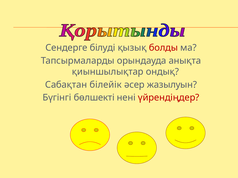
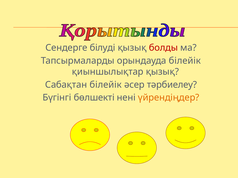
орындауда анықта: анықта -> білейік
қиыншылықтар ондық: ондық -> қызық
жазылуын: жазылуын -> тәрбиелеу
үйрендіңдер colour: red -> orange
